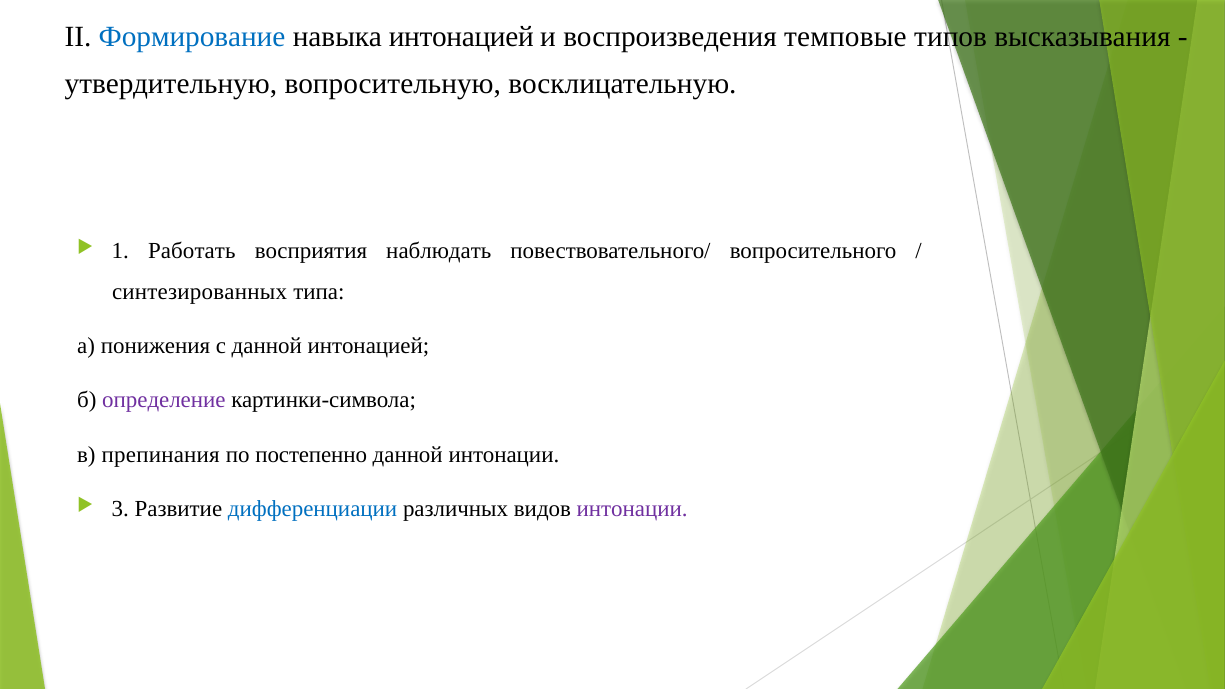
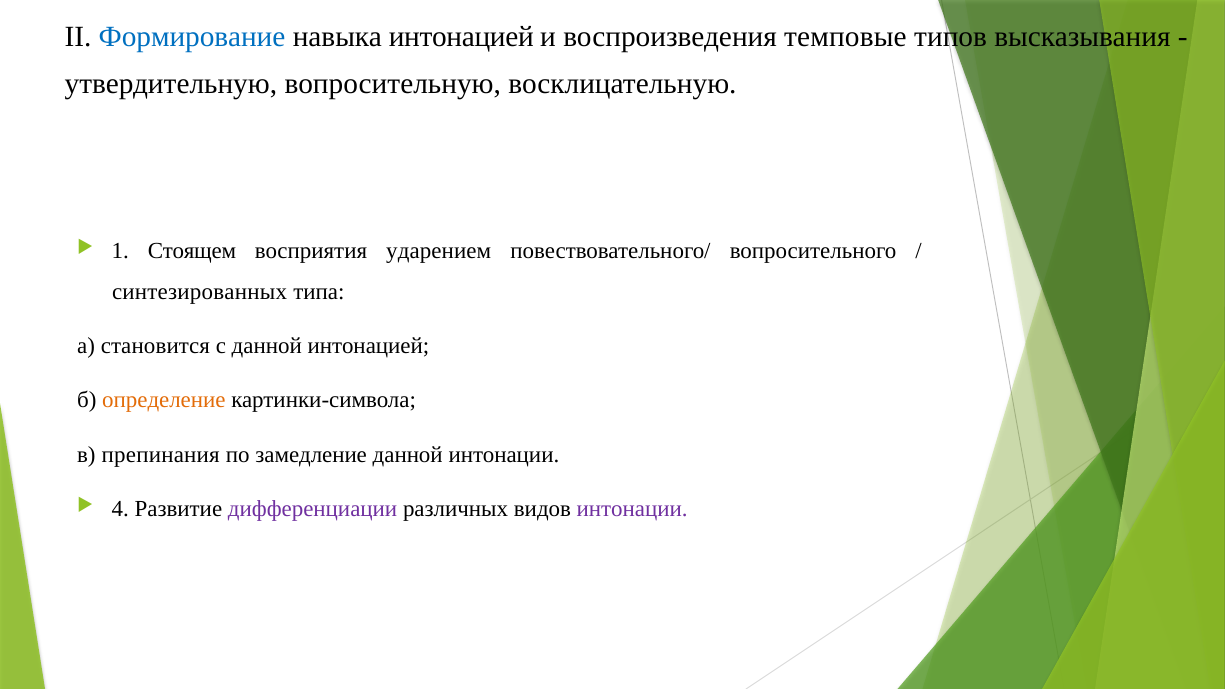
Работать: Работать -> Стоящем
наблюдать: наблюдать -> ударением
понижения: понижения -> становится
определение colour: purple -> orange
постепенно: постепенно -> замедление
3: 3 -> 4
дифференциации colour: blue -> purple
